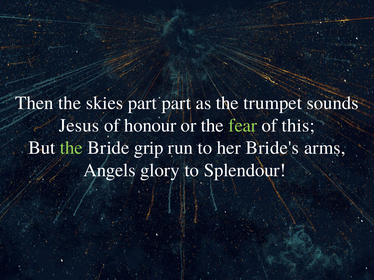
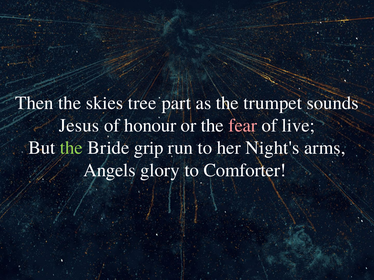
skies part: part -> tree
fear colour: light green -> pink
this: this -> live
Bride's: Bride's -> Night's
Splendour: Splendour -> Comforter
